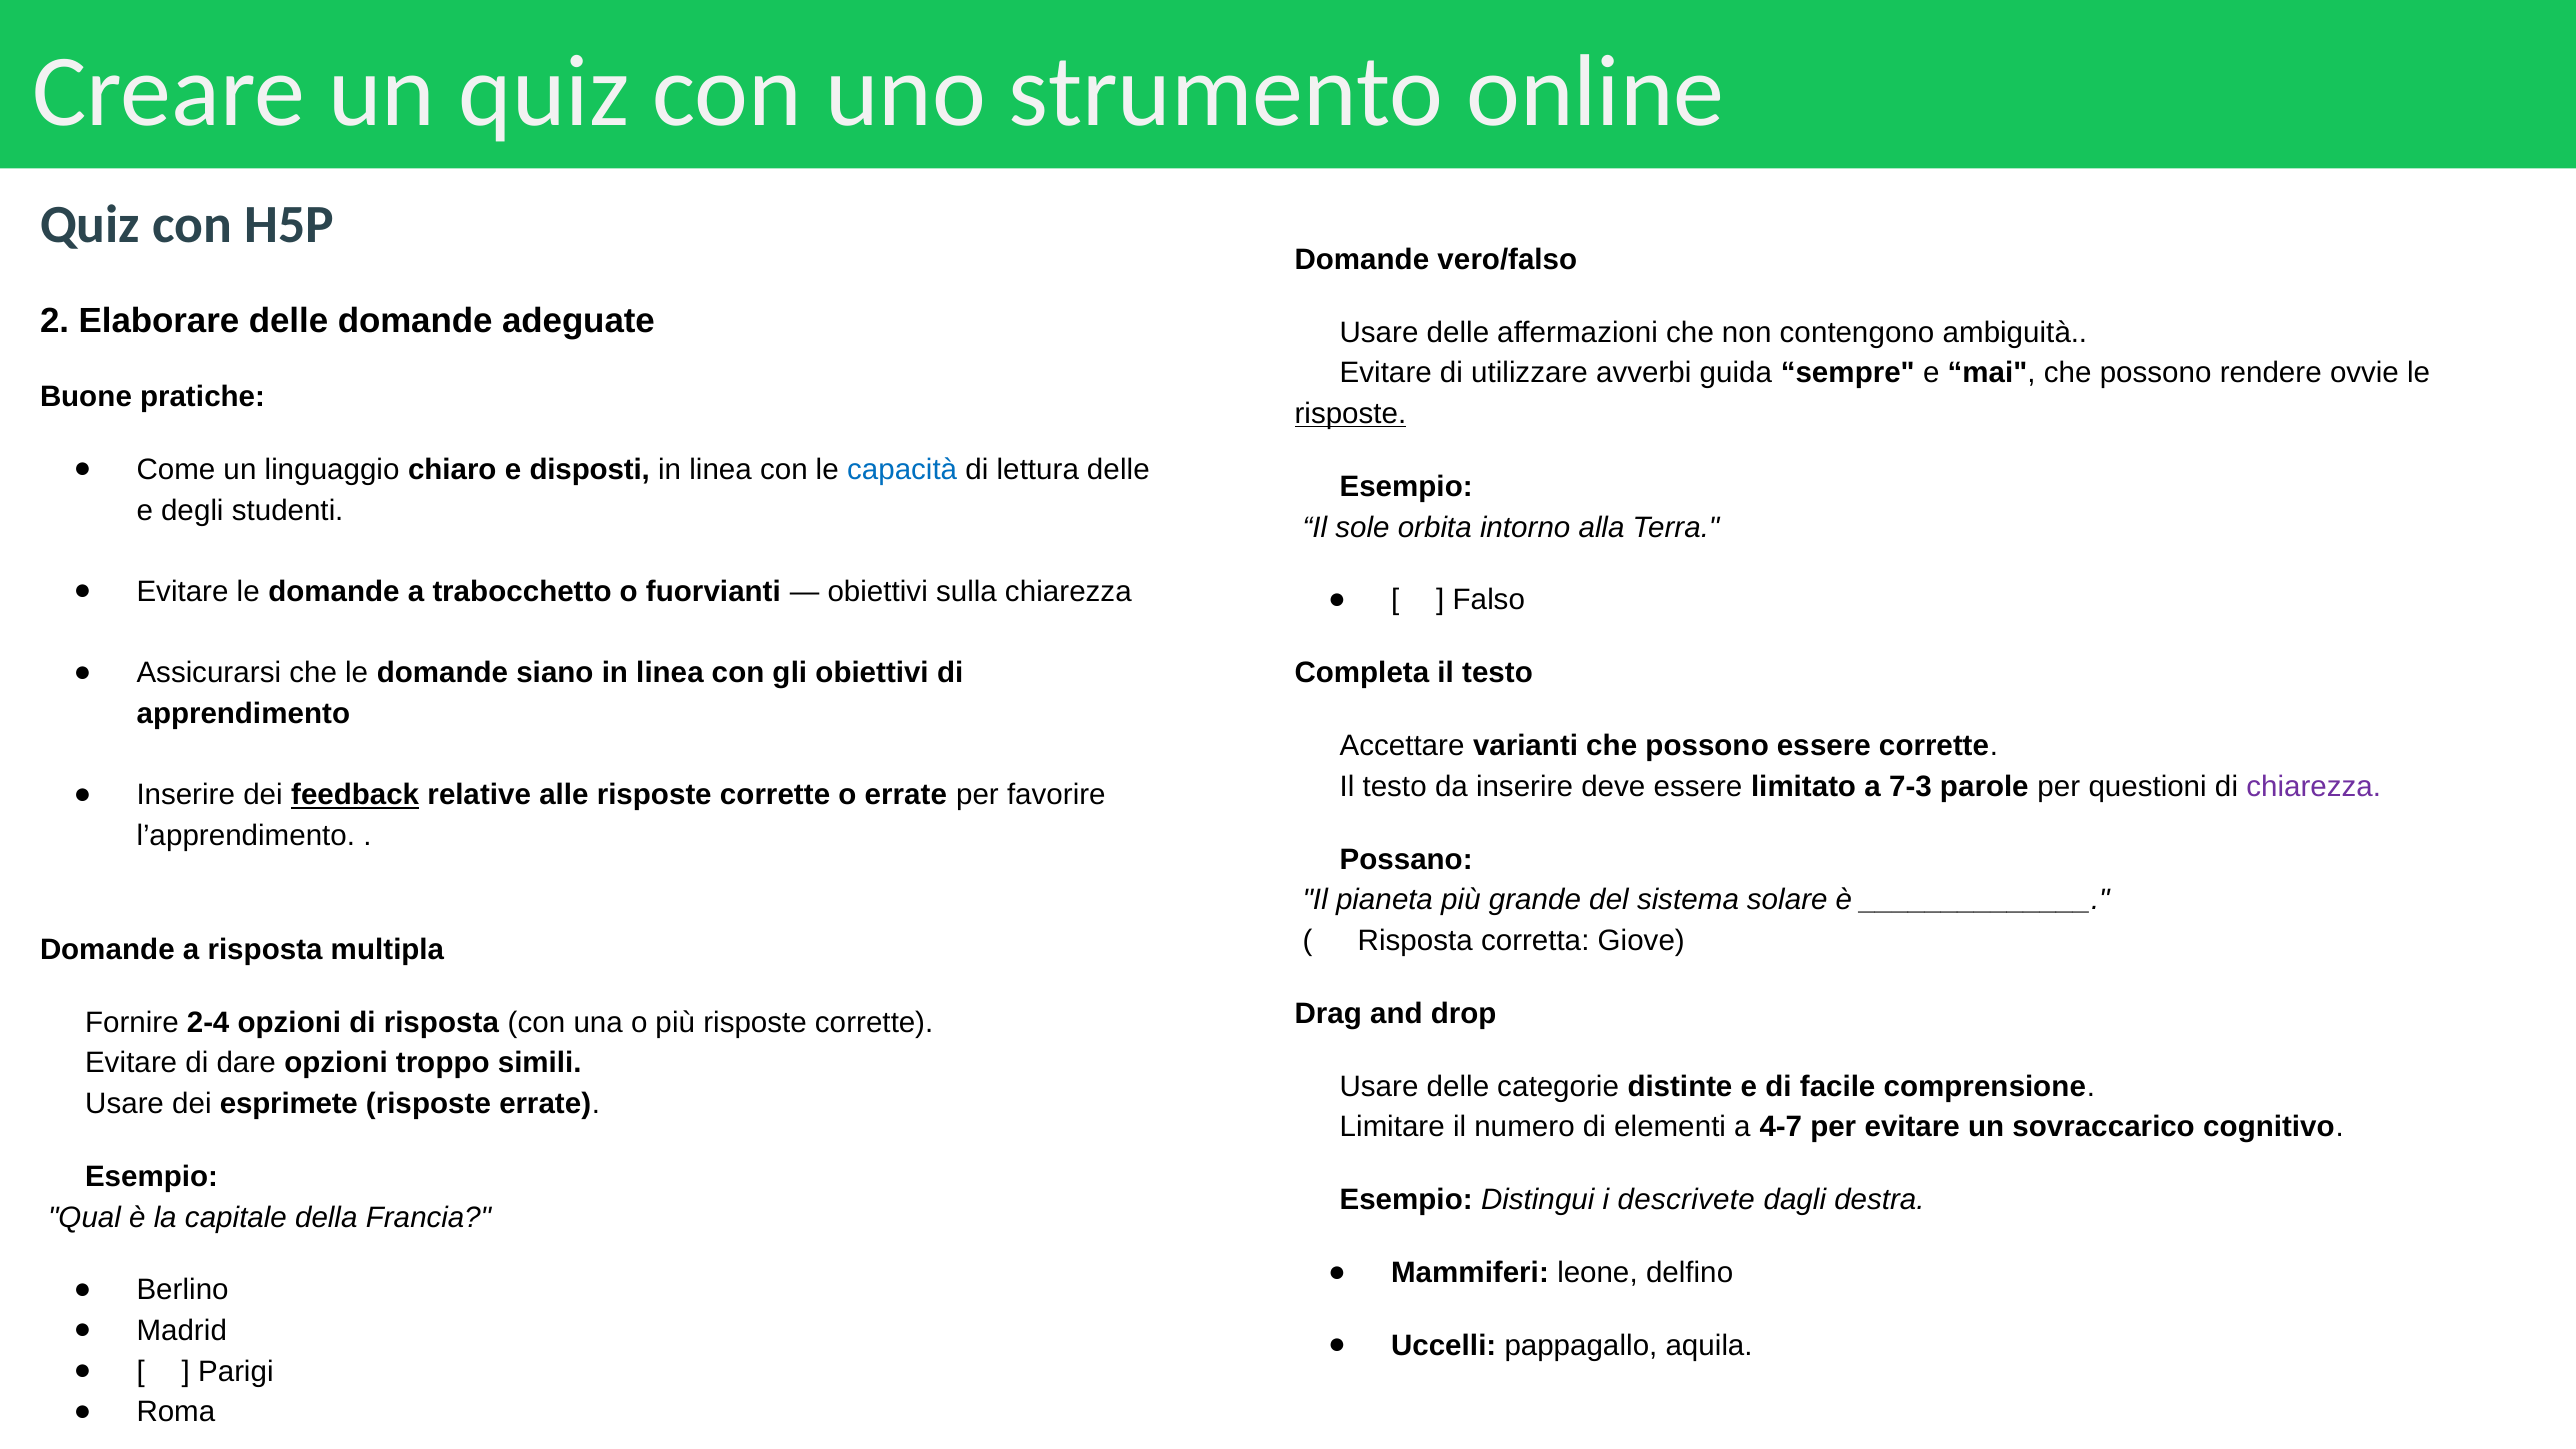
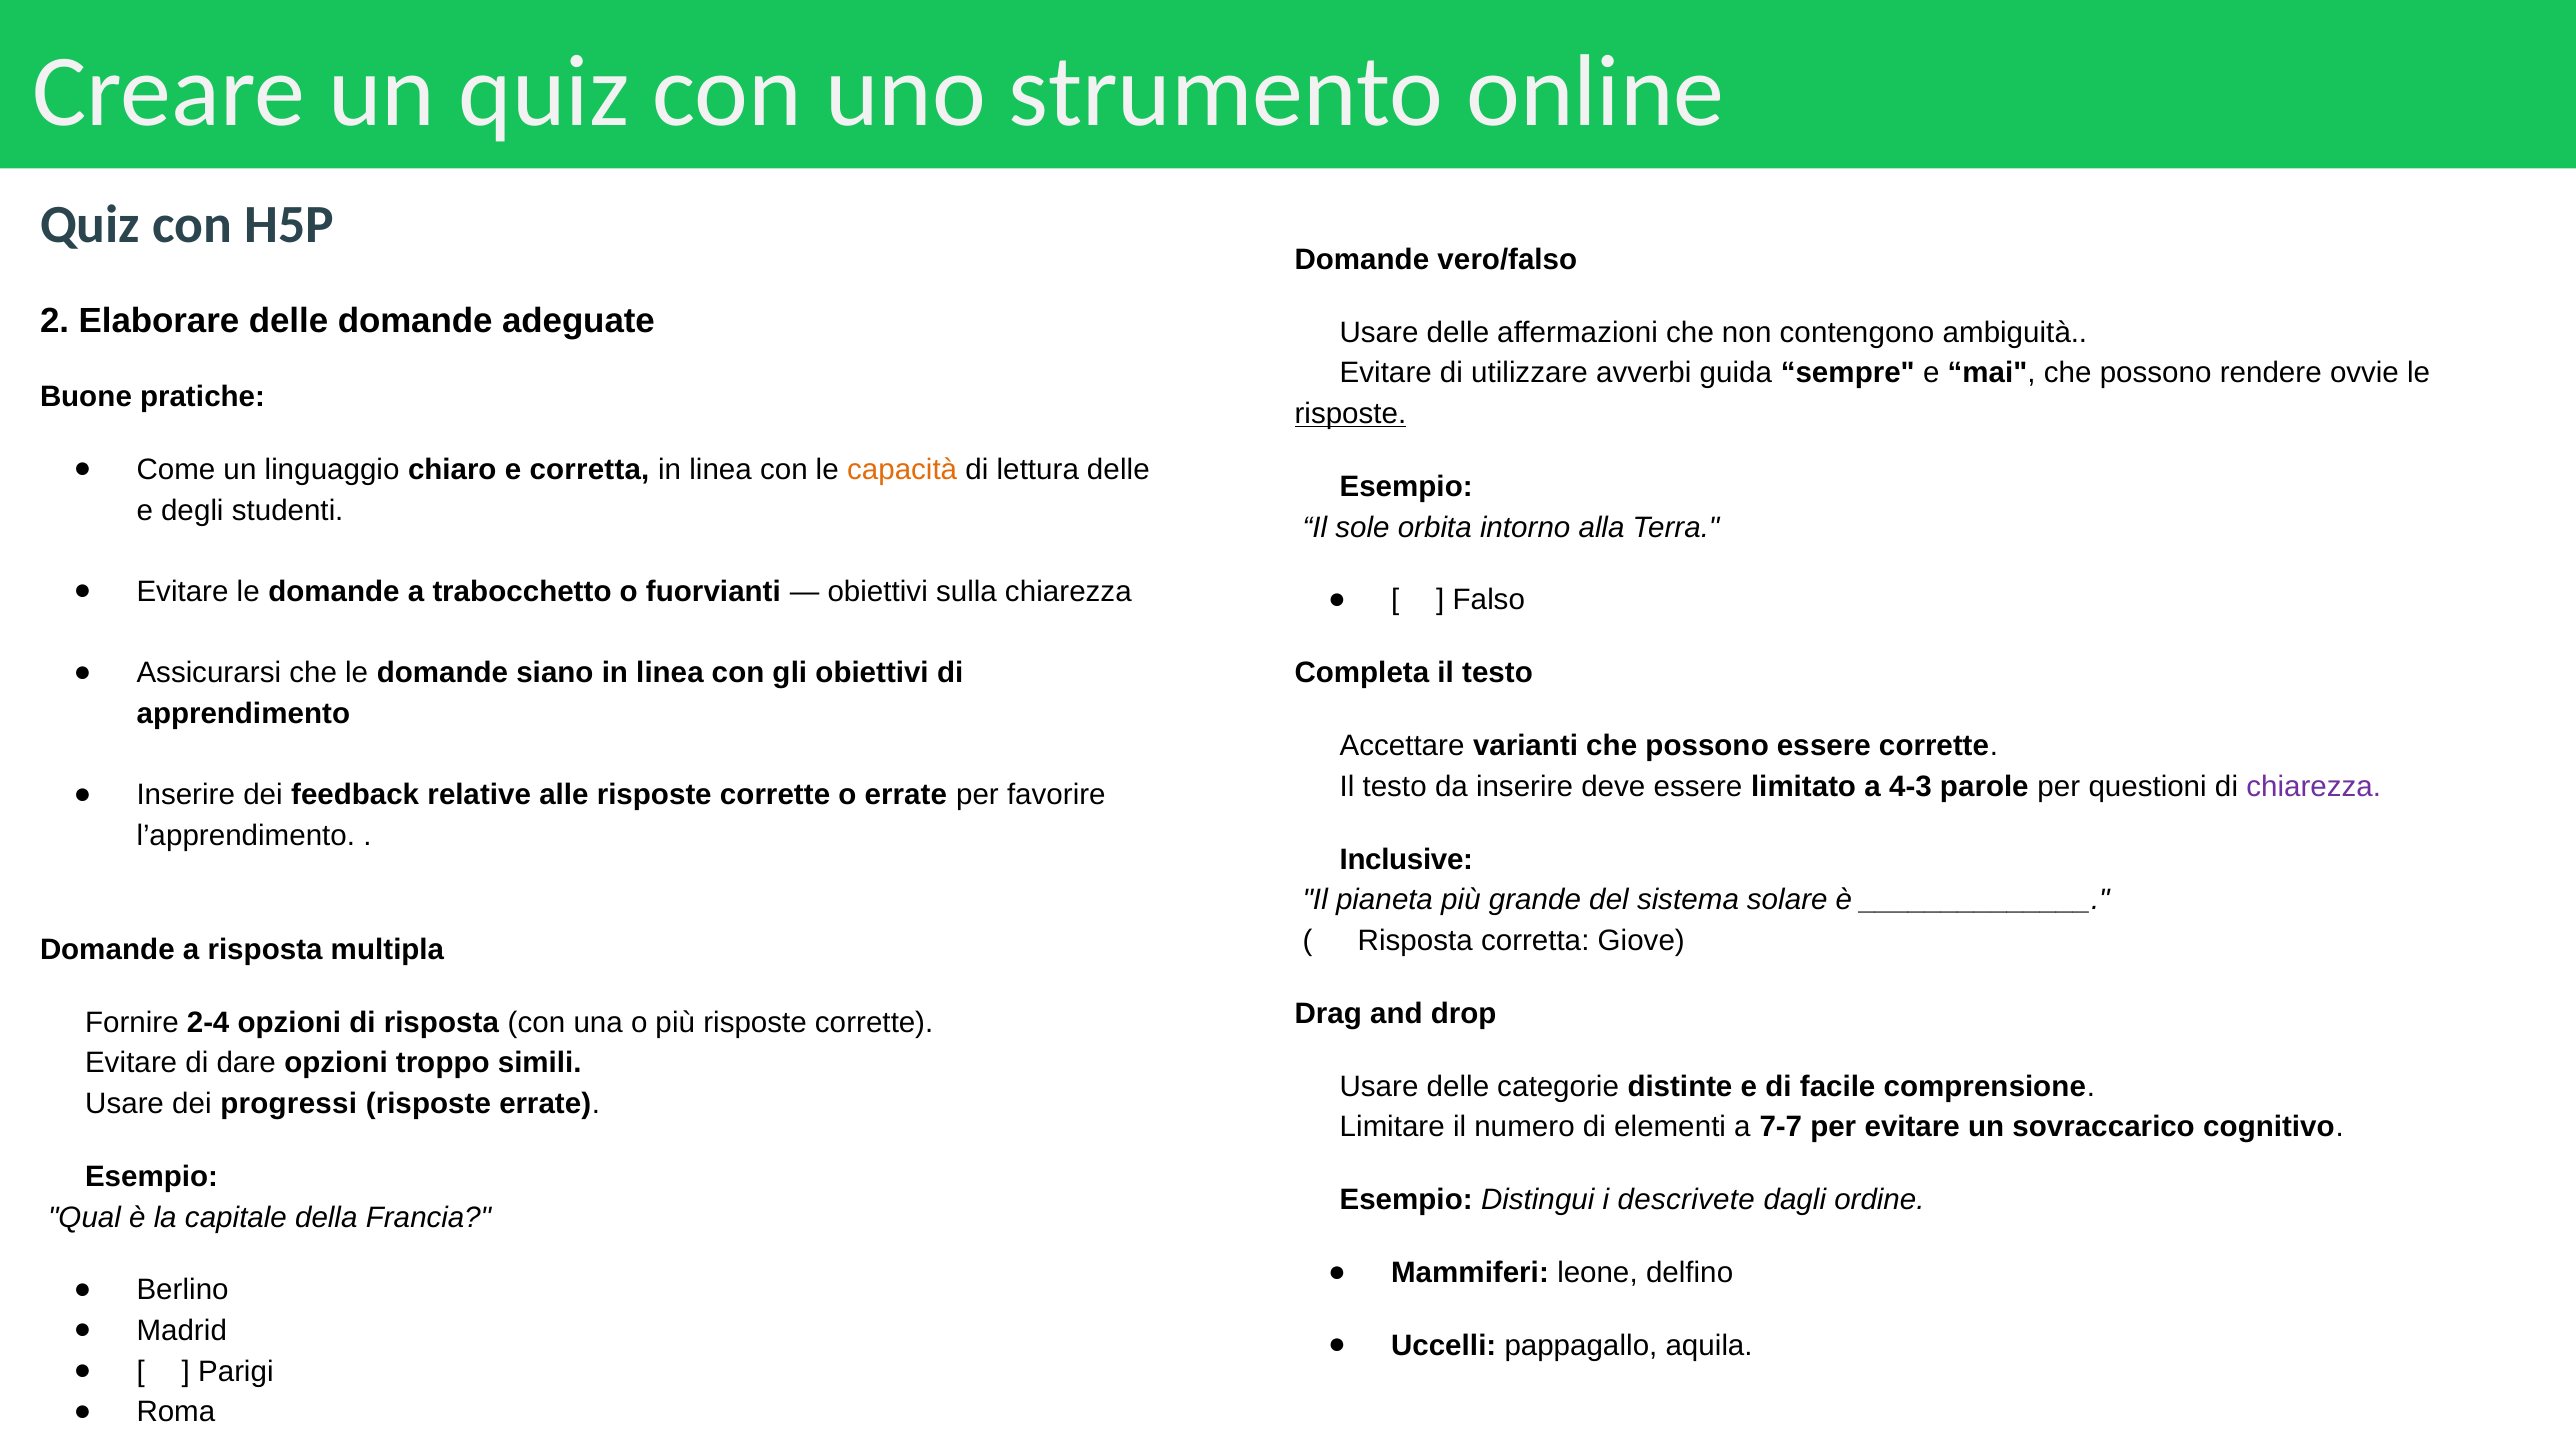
e disposti: disposti -> corretta
capacità colour: blue -> orange
7-3: 7-3 -> 4-3
feedback underline: present -> none
Possano: Possano -> Inclusive
esprimete: esprimete -> progressi
4-7: 4-7 -> 7-7
destra: destra -> ordine
